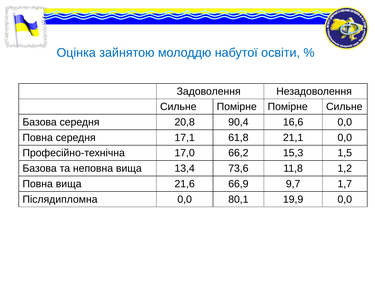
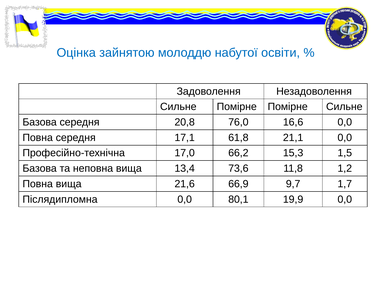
90,4: 90,4 -> 76,0
